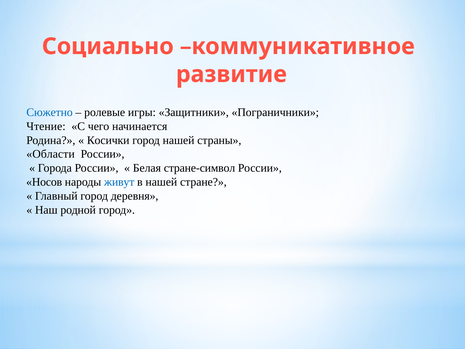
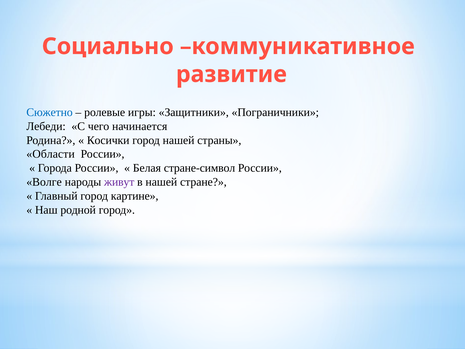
Чтение: Чтение -> Лебеди
Носов: Носов -> Волге
живут colour: blue -> purple
деревня: деревня -> картине
